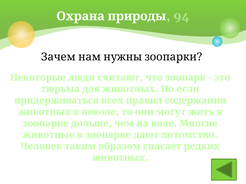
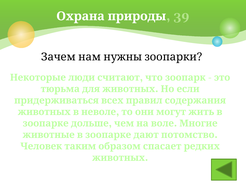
94: 94 -> 39
